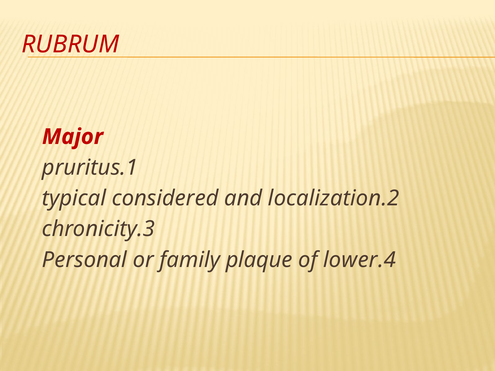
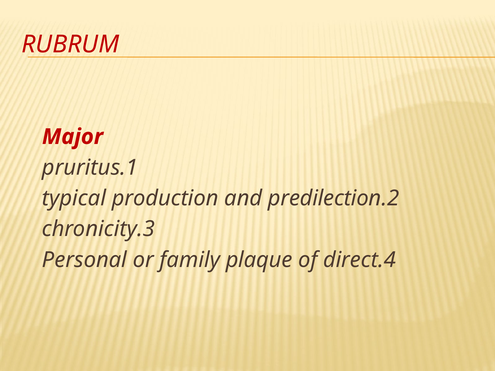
considered: considered -> production
localization: localization -> predilection
lower: lower -> direct
